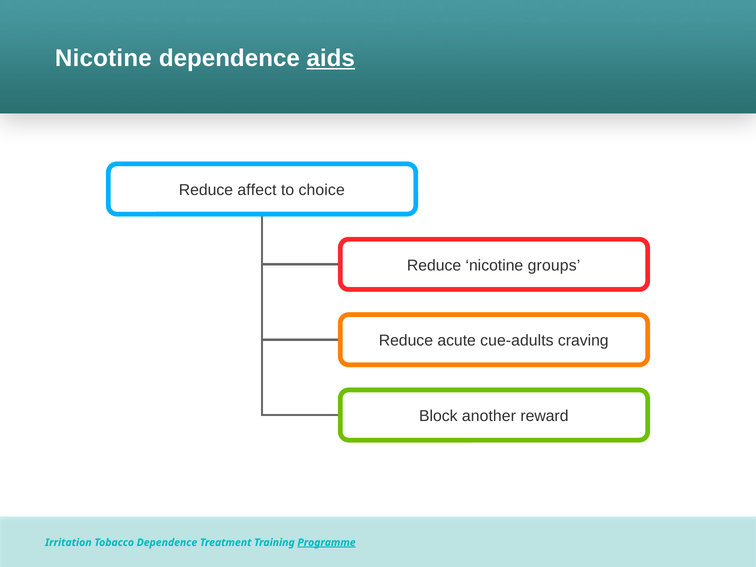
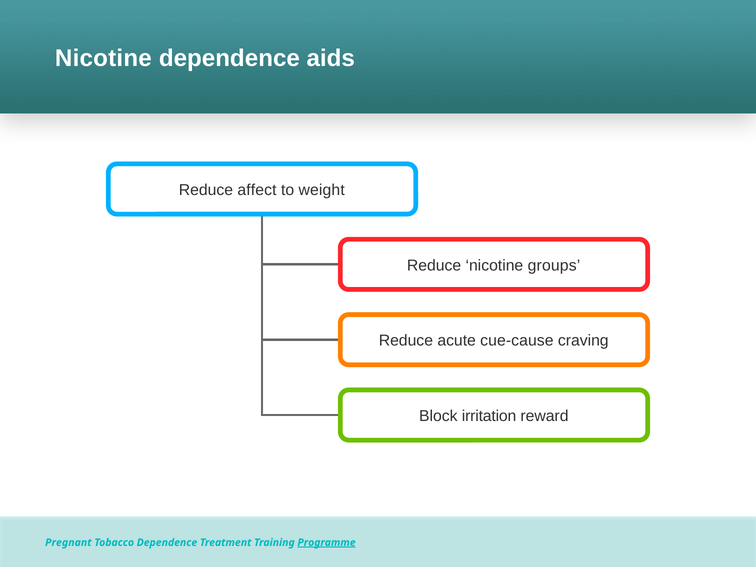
aids underline: present -> none
choice: choice -> weight
cue-adults: cue-adults -> cue-cause
another: another -> irritation
Irritation: Irritation -> Pregnant
